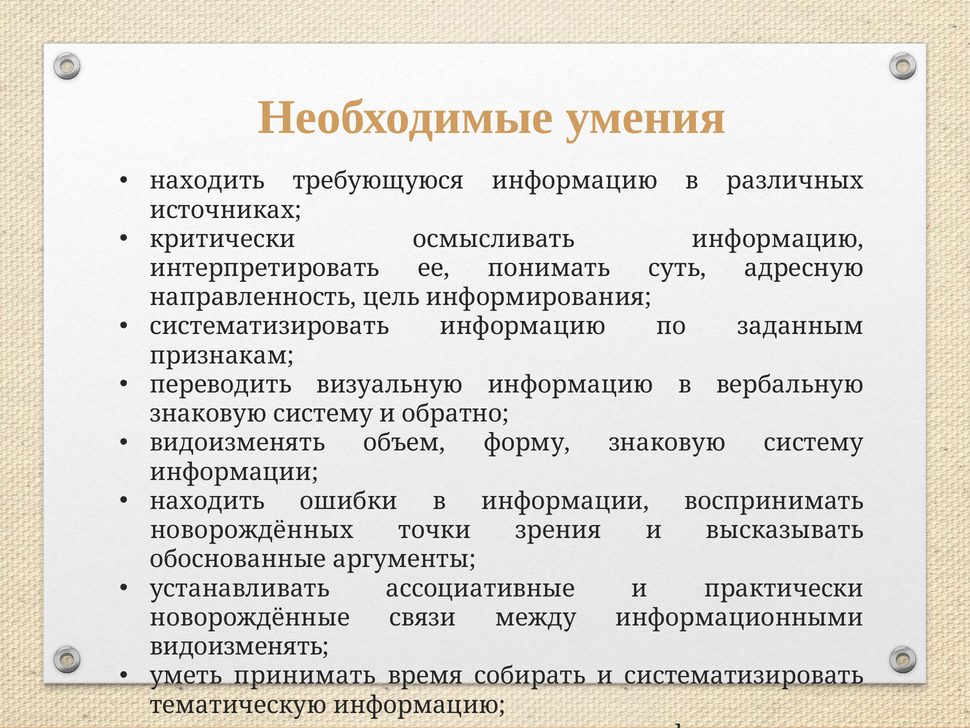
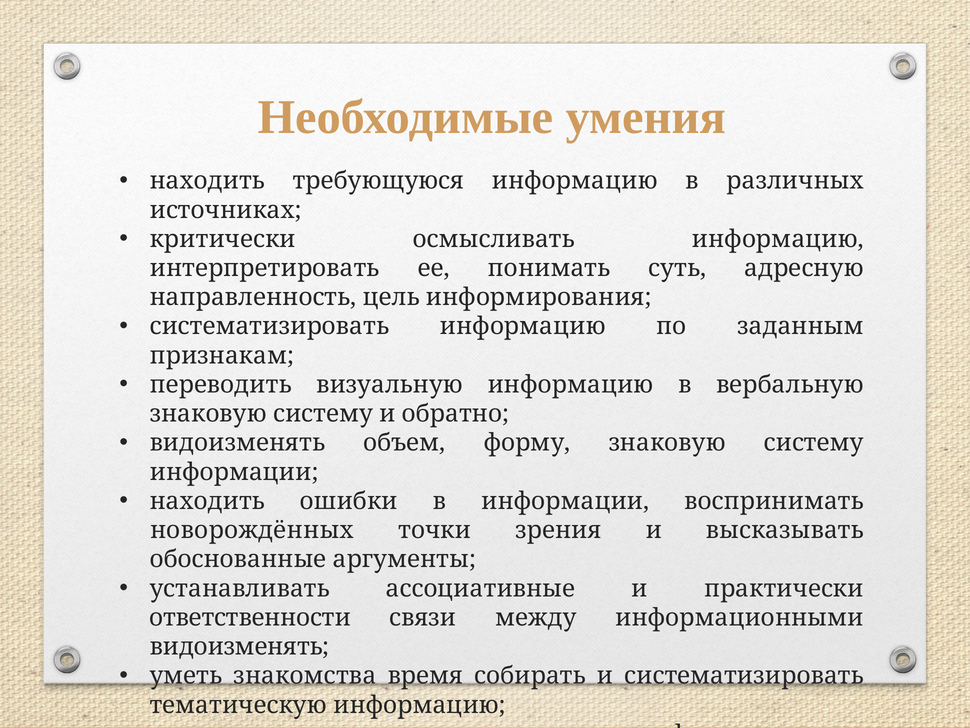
новорождённые: новорождённые -> ответственности
принимать: принимать -> знакомства
